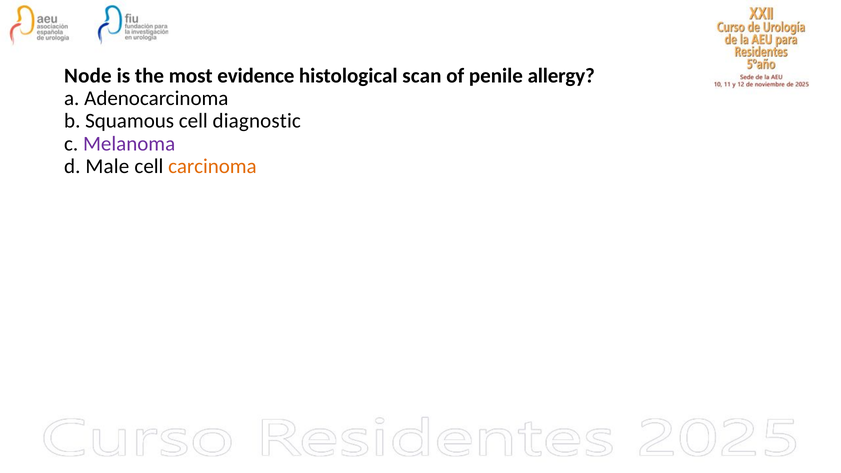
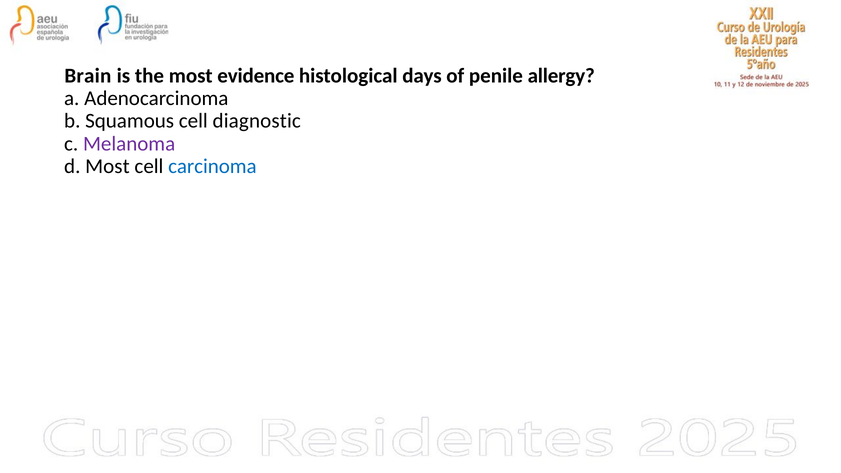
Node: Node -> Brain
scan: scan -> days
d Male: Male -> Most
carcinoma colour: orange -> blue
